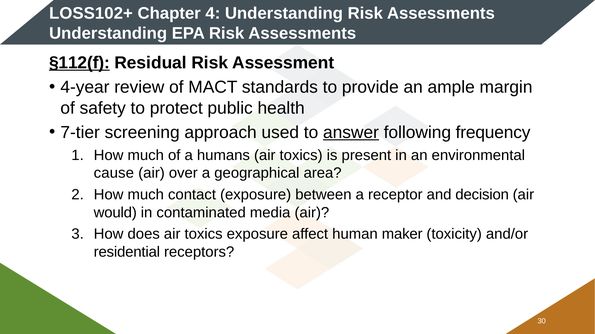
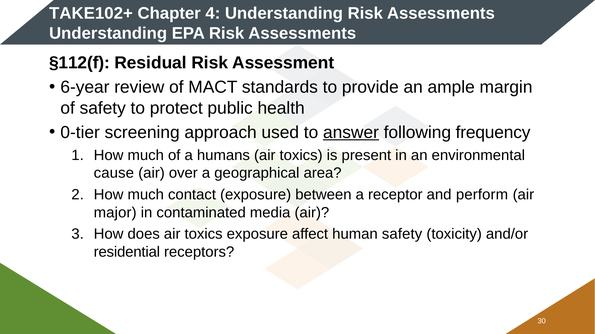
LOSS102+: LOSS102+ -> TAKE102+
§112(f underline: present -> none
4-year: 4-year -> 6-year
7-tier: 7-tier -> 0-tier
decision: decision -> perform
would: would -> major
human maker: maker -> safety
